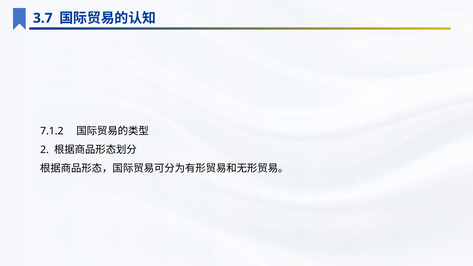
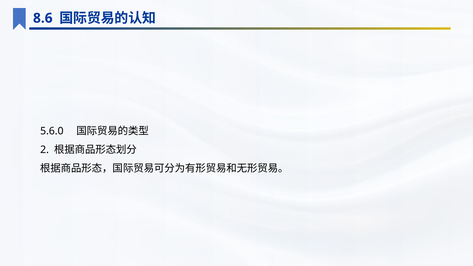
3.7: 3.7 -> 8.6
7.1.2: 7.1.2 -> 5.6.0
